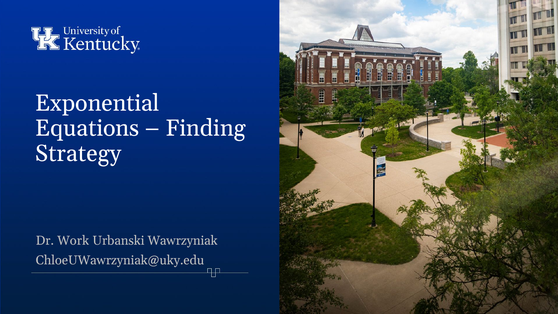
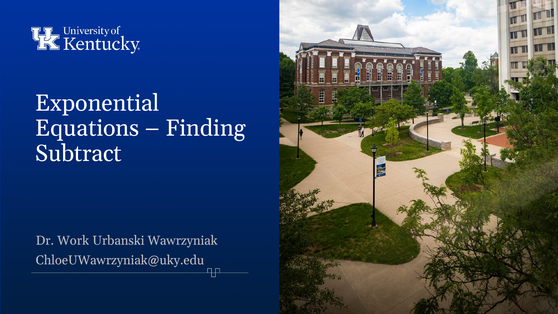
Strategy: Strategy -> Subtract
